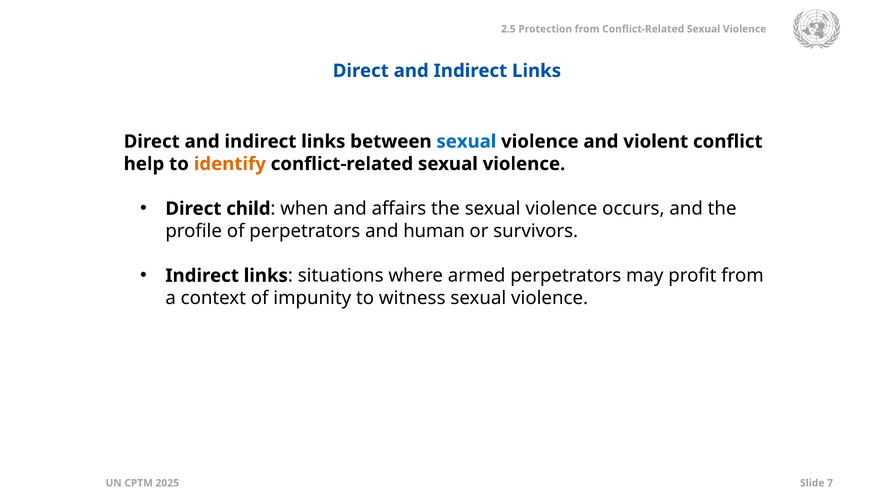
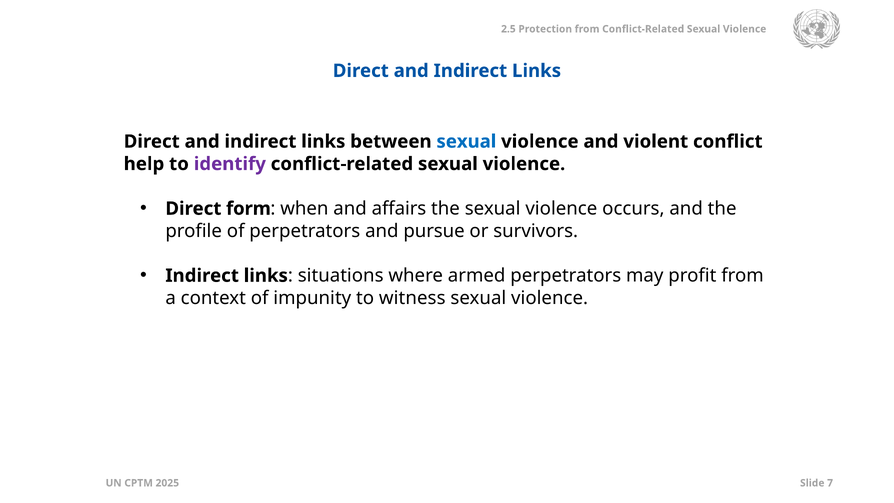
identify colour: orange -> purple
child: child -> form
human: human -> pursue
